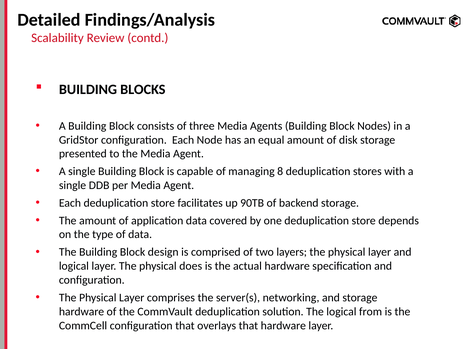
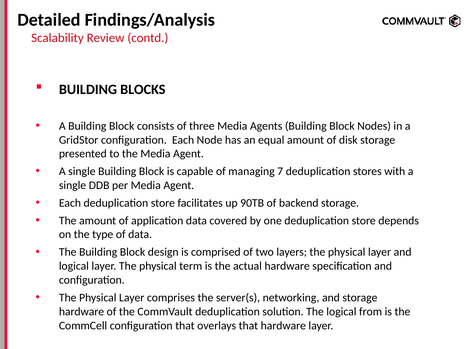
8: 8 -> 7
does: does -> term
